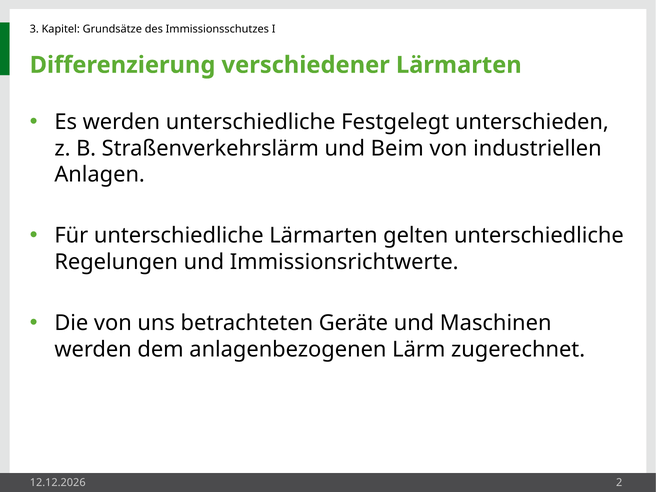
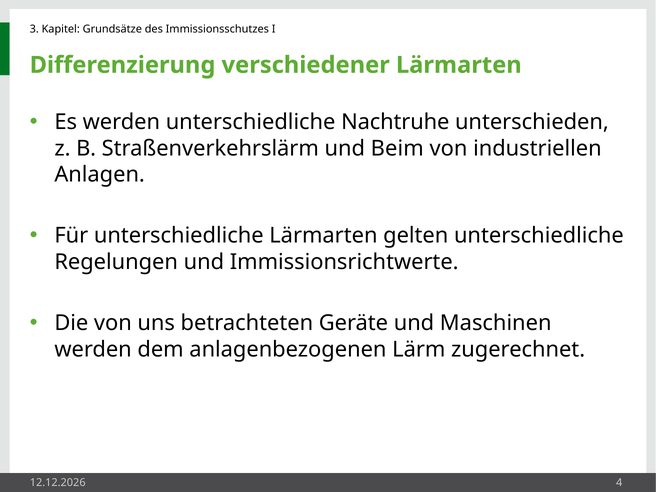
Festgelegt: Festgelegt -> Nachtruhe
2: 2 -> 4
